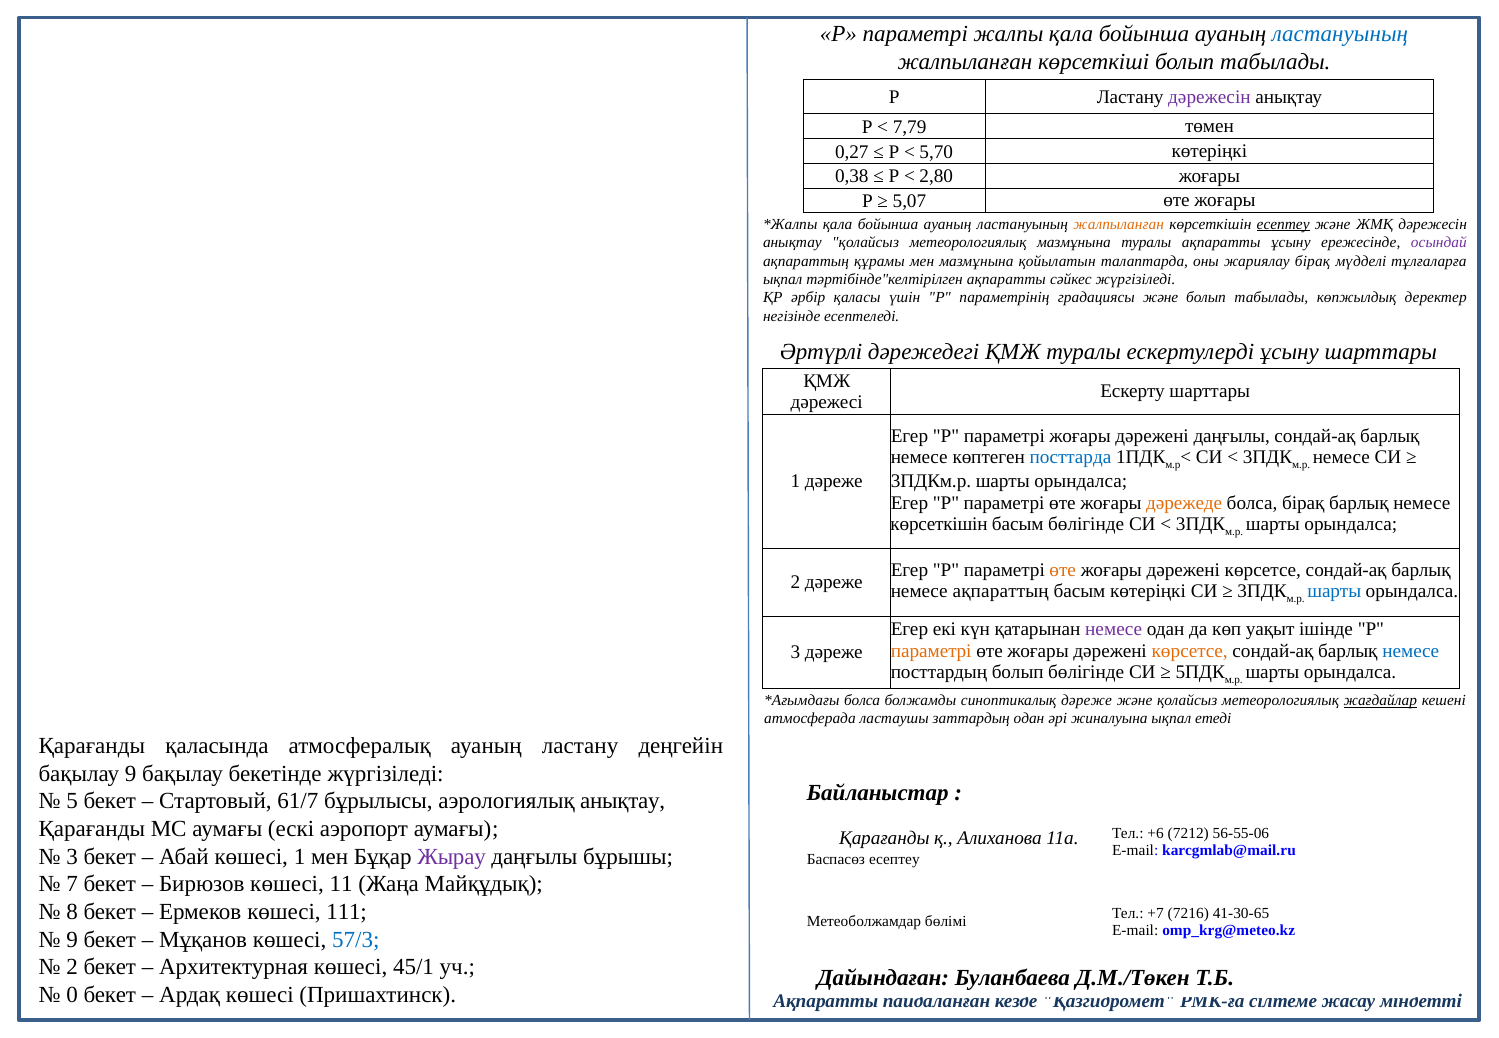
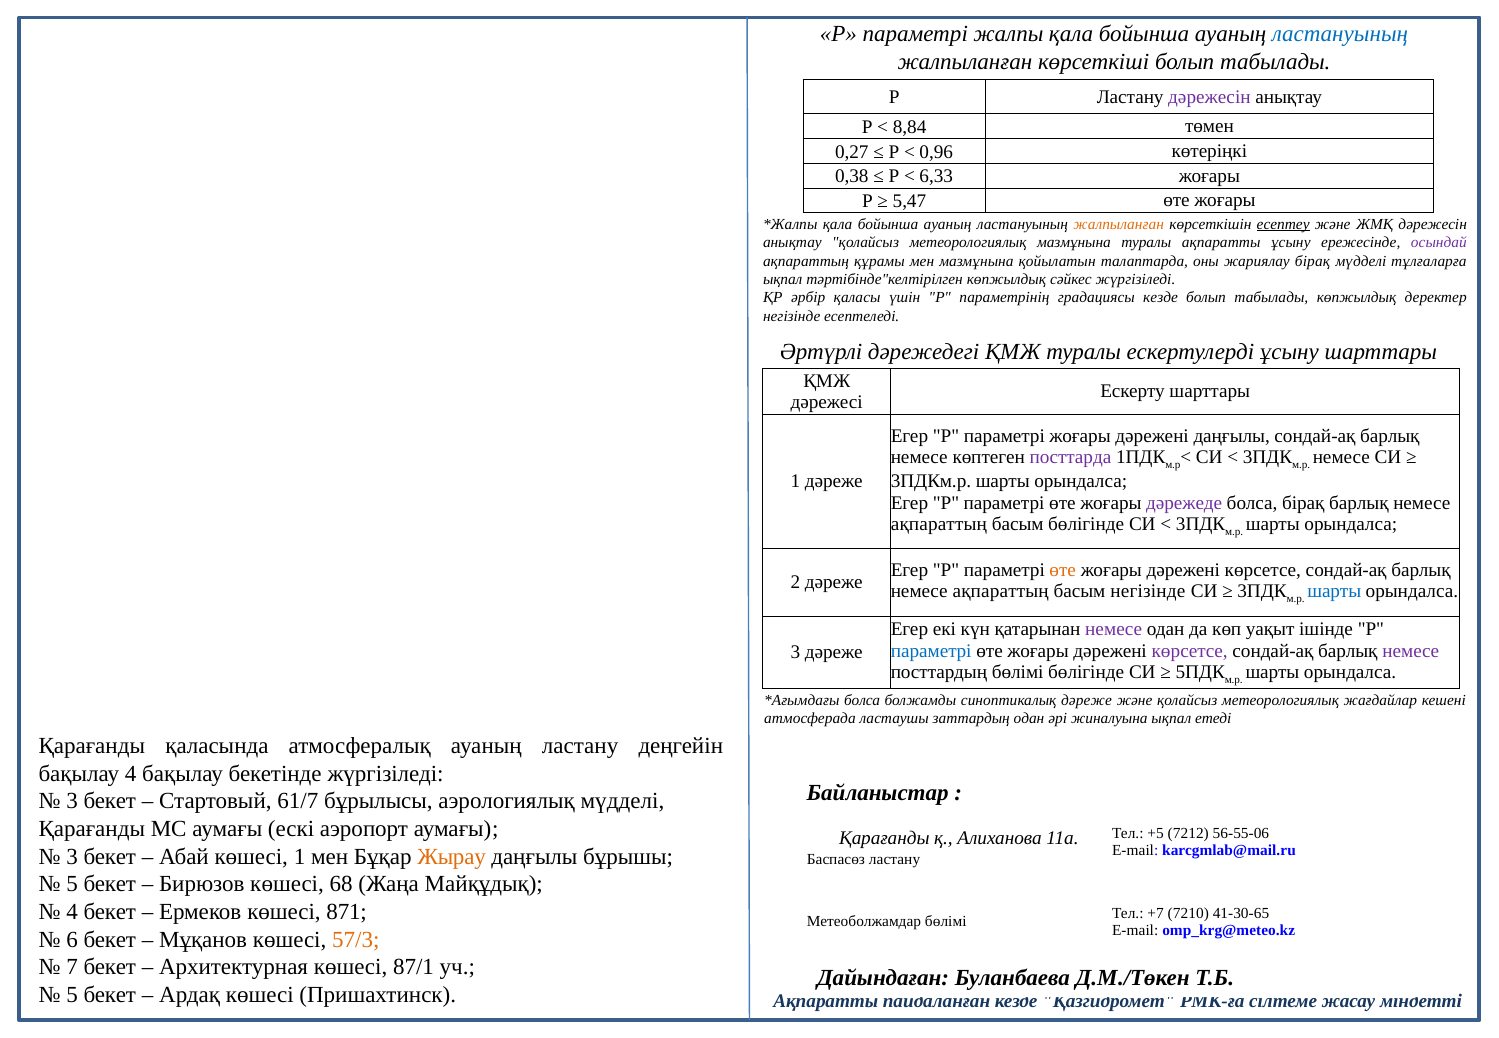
7,79: 7,79 -> 8,84
5,70: 5,70 -> 0,96
2,80: 2,80 -> 6,33
5,07: 5,07 -> 5,47
тәртібінде"келтірілген ақпаратты: ақпаратты -> көпжылдық
градациясы және: және -> кезде
посттарда colour: blue -> purple
дәрежеде colour: orange -> purple
көрсеткішін at (939, 524): көрсеткішін -> ақпараттың
басым көтеріңкі: көтеріңкі -> негізінде
параметрі at (931, 651) colour: orange -> blue
көрсетсе at (1190, 651) colour: orange -> purple
немесе at (1411, 651) colour: blue -> purple
посттардың болып: болып -> бөлімі
жағдайлар underline: present -> none
бақылау 9: 9 -> 4
5 at (72, 801): 5 -> 3
аэрологиялық анықтау: анықтау -> мүдделі
+6: +6 -> +5
Жырау colour: purple -> orange
Баспасөз есептеу: есептеу -> ластану
7 at (72, 884): 7 -> 5
11: 11 -> 68
8 at (72, 912): 8 -> 4
111: 111 -> 871
7216: 7216 -> 7210
9 at (72, 939): 9 -> 6
57/3 colour: blue -> orange
2 at (72, 967): 2 -> 7
45/1: 45/1 -> 87/1
0 at (72, 995): 0 -> 5
